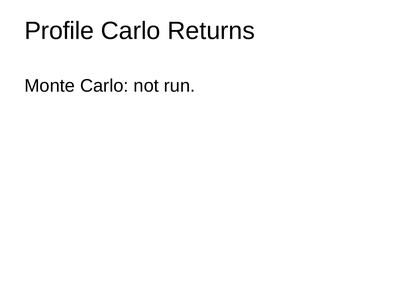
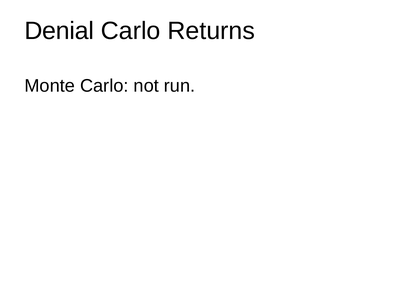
Profile: Profile -> Denial
